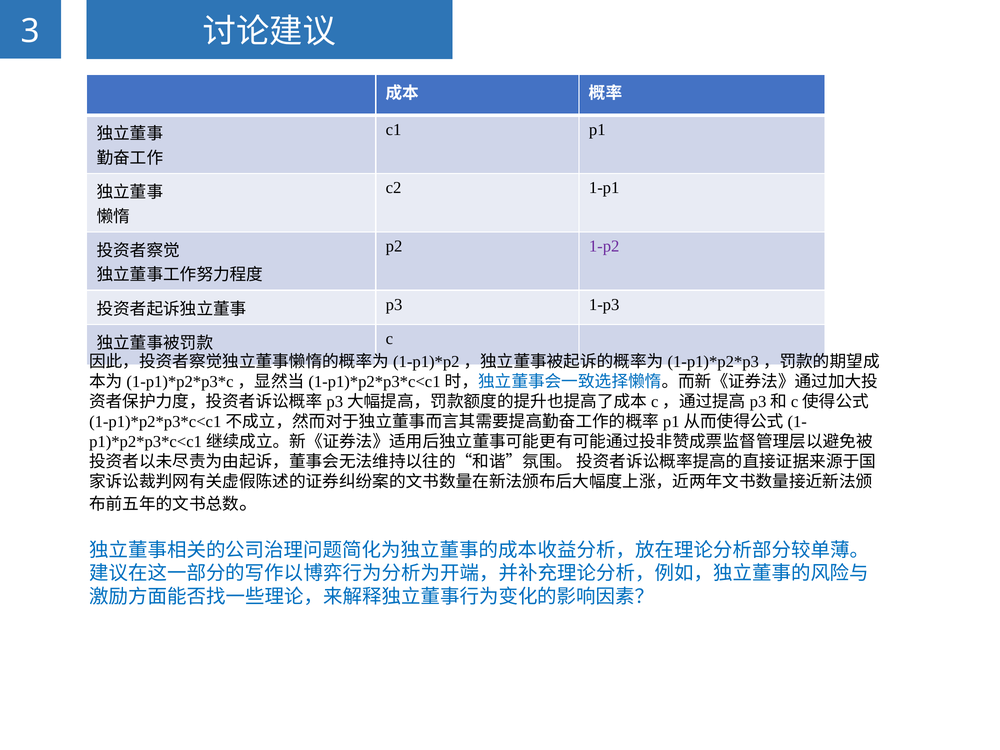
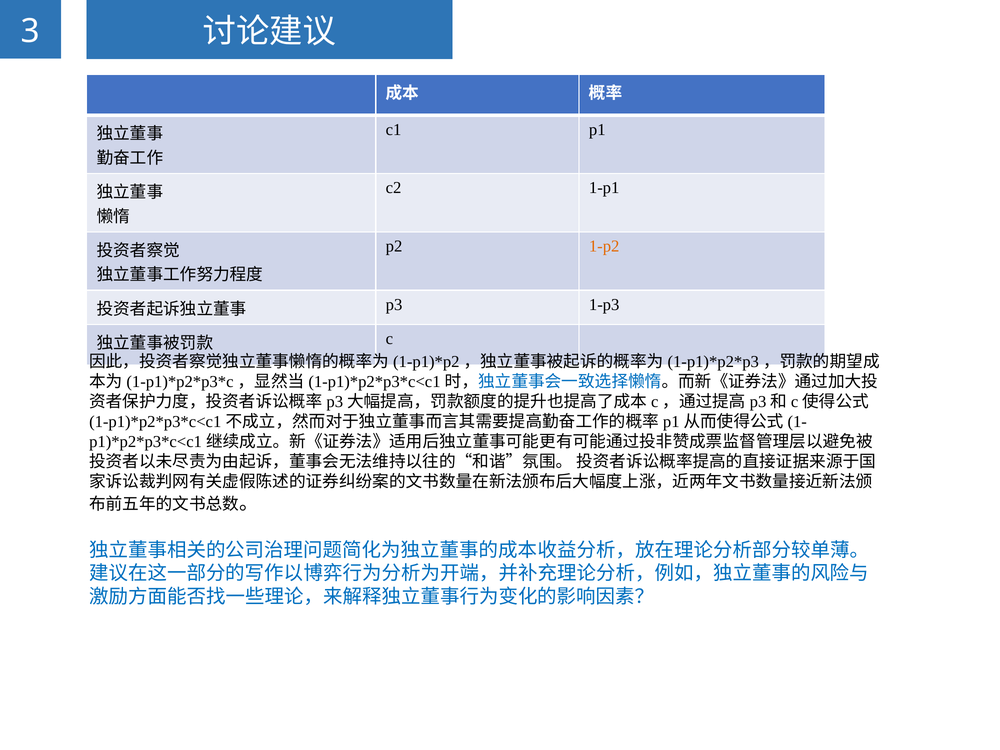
1-p2 colour: purple -> orange
